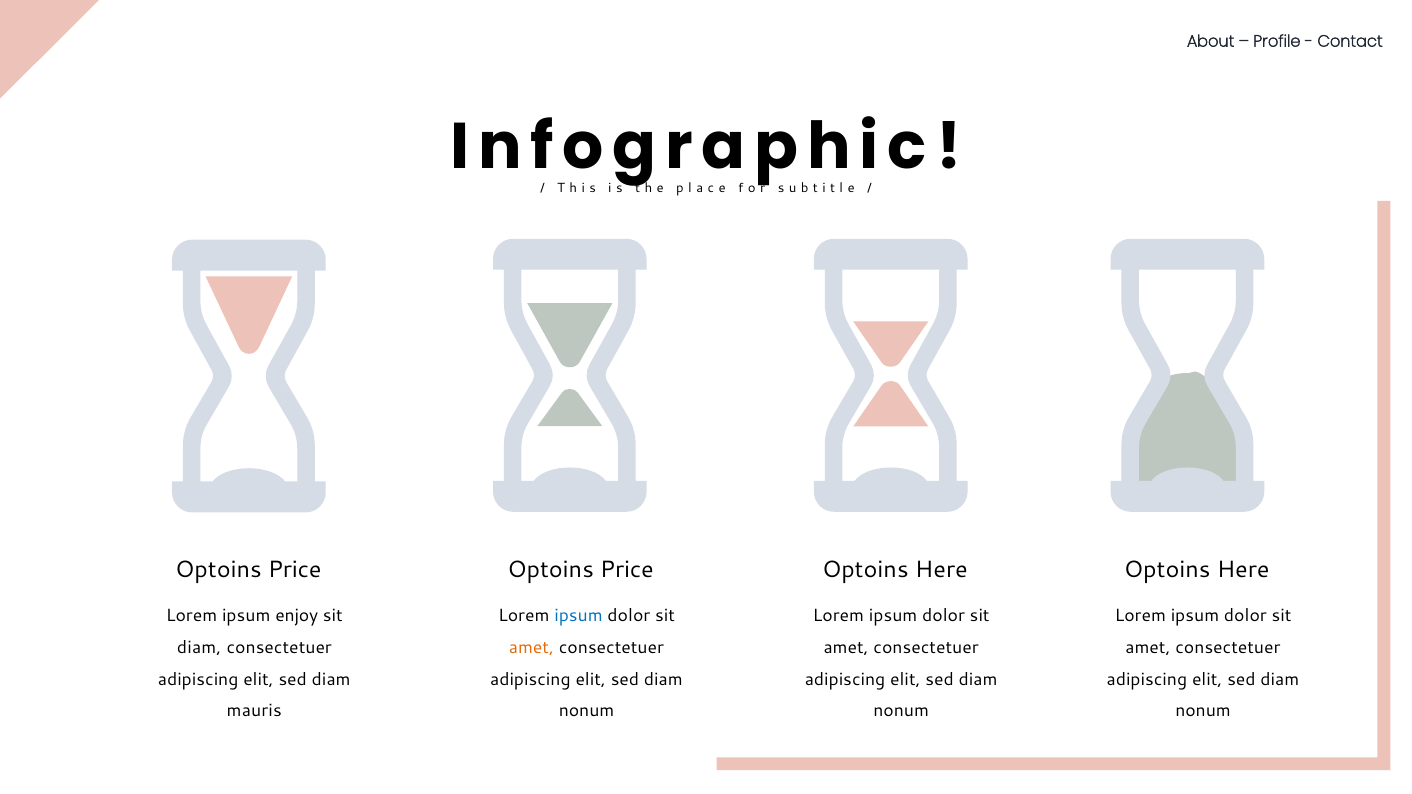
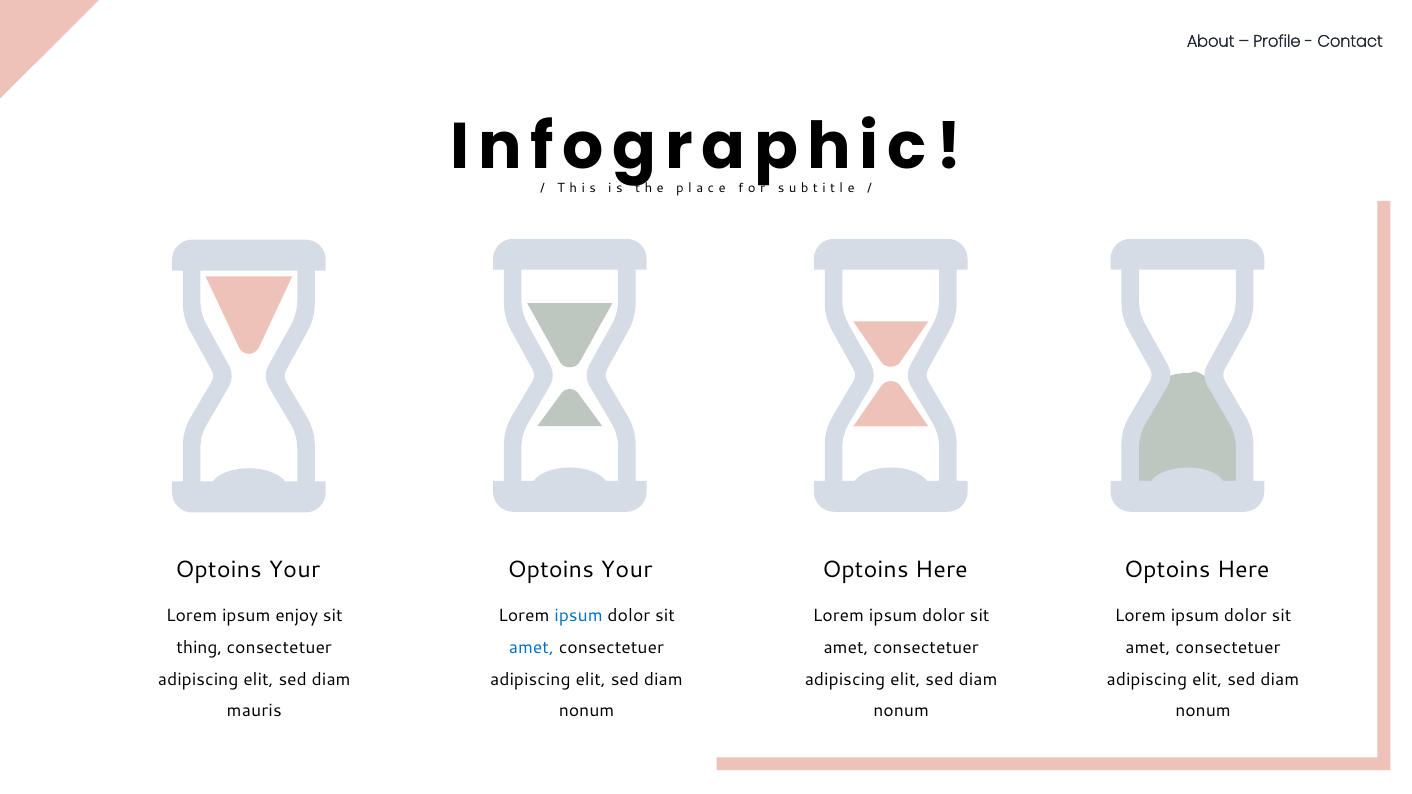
Price at (295, 570): Price -> Your
Price at (627, 570): Price -> Your
diam at (199, 648): diam -> thing
amet at (531, 648) colour: orange -> blue
